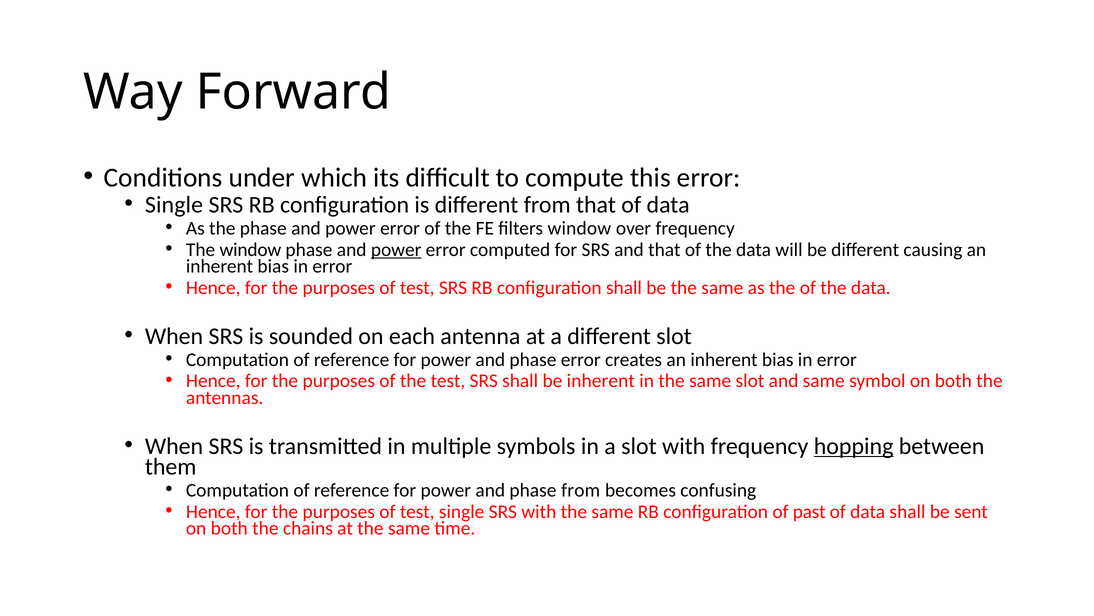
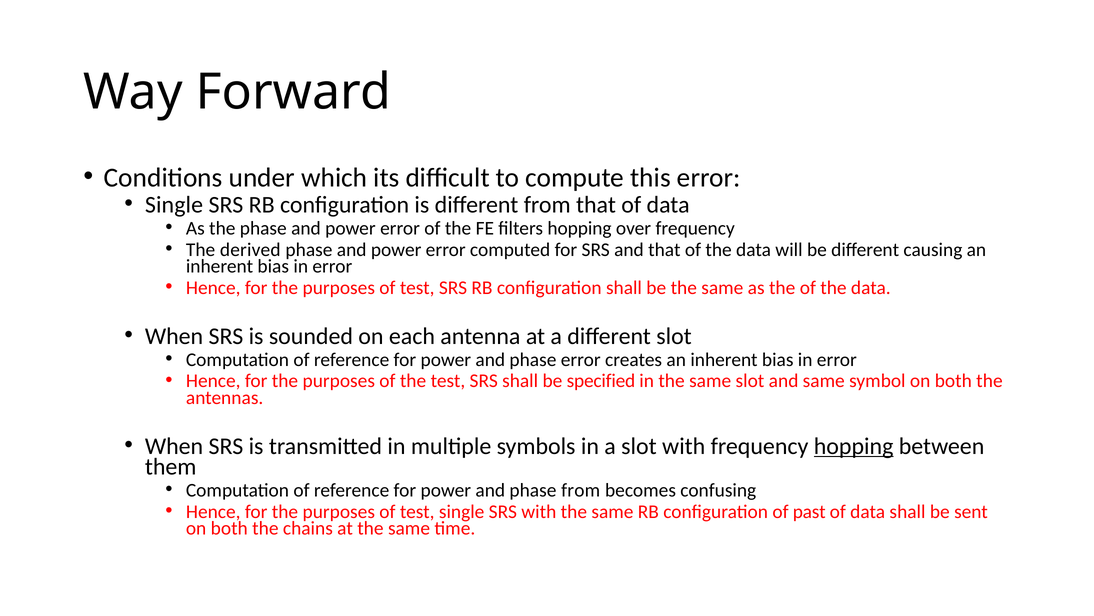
filters window: window -> hopping
The window: window -> derived
power at (396, 250) underline: present -> none
be inherent: inherent -> specified
